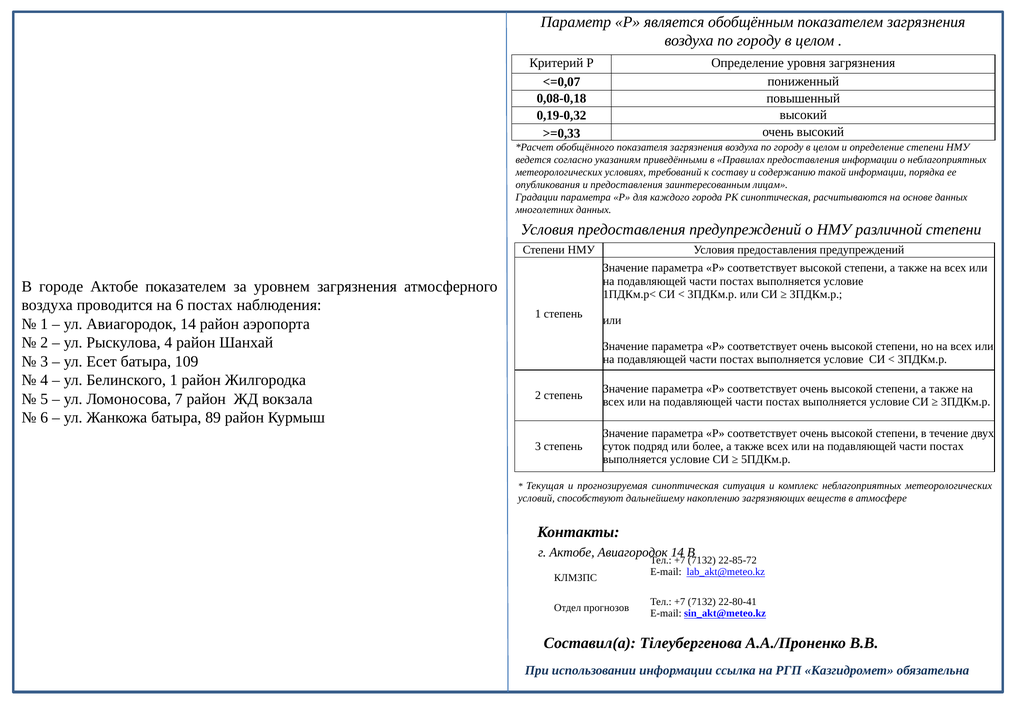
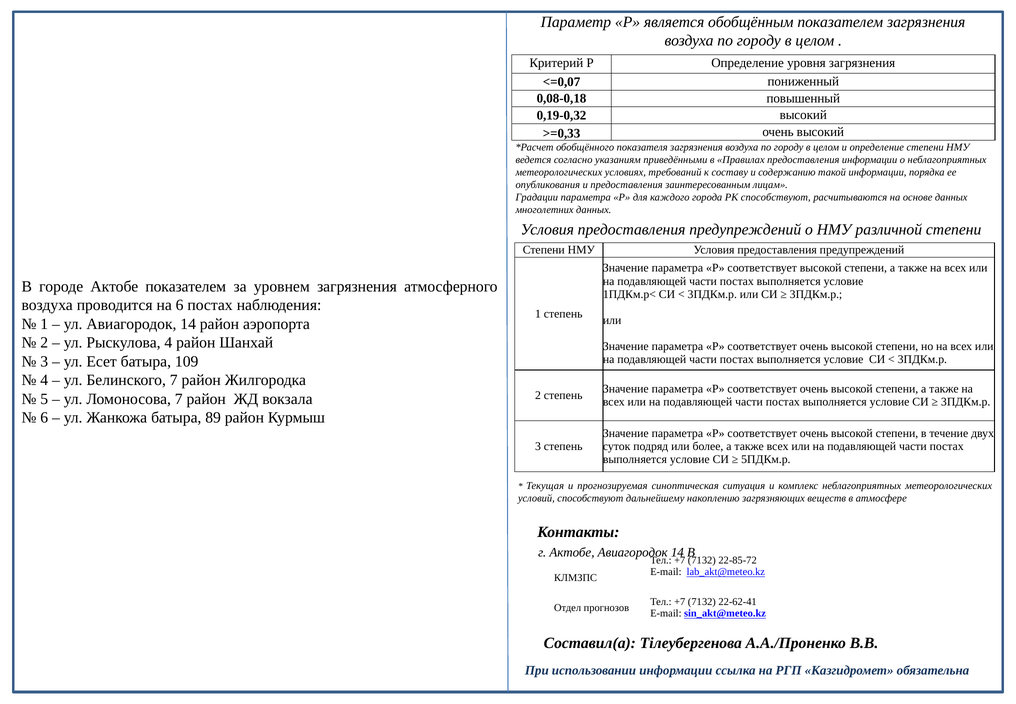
РК синоптическая: синоптическая -> способствуют
Белинского 1: 1 -> 7
22-80-41: 22-80-41 -> 22-62-41
